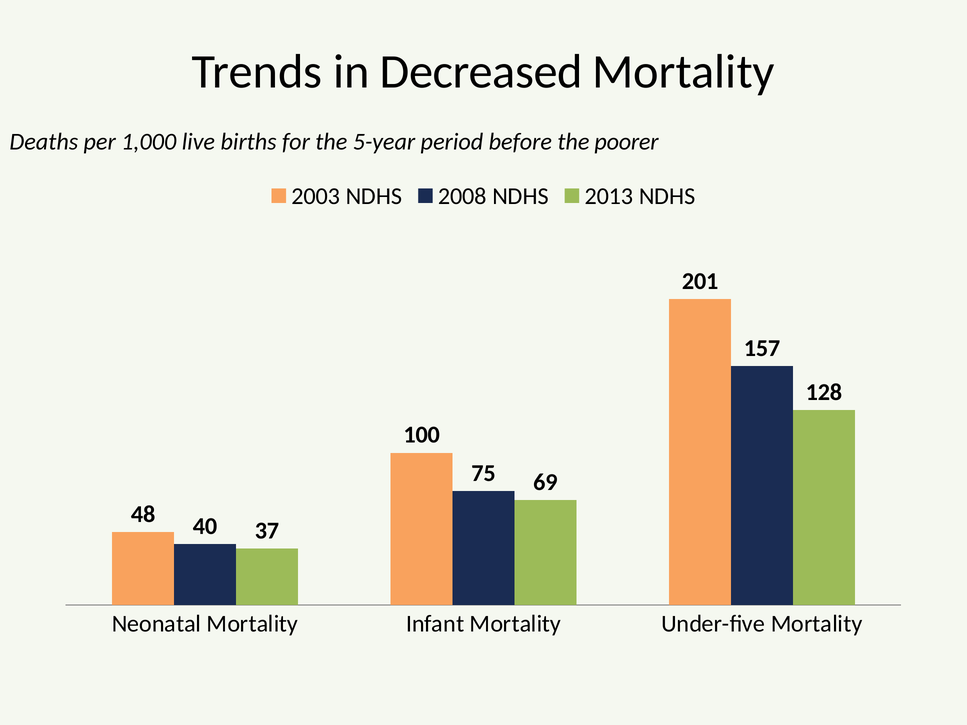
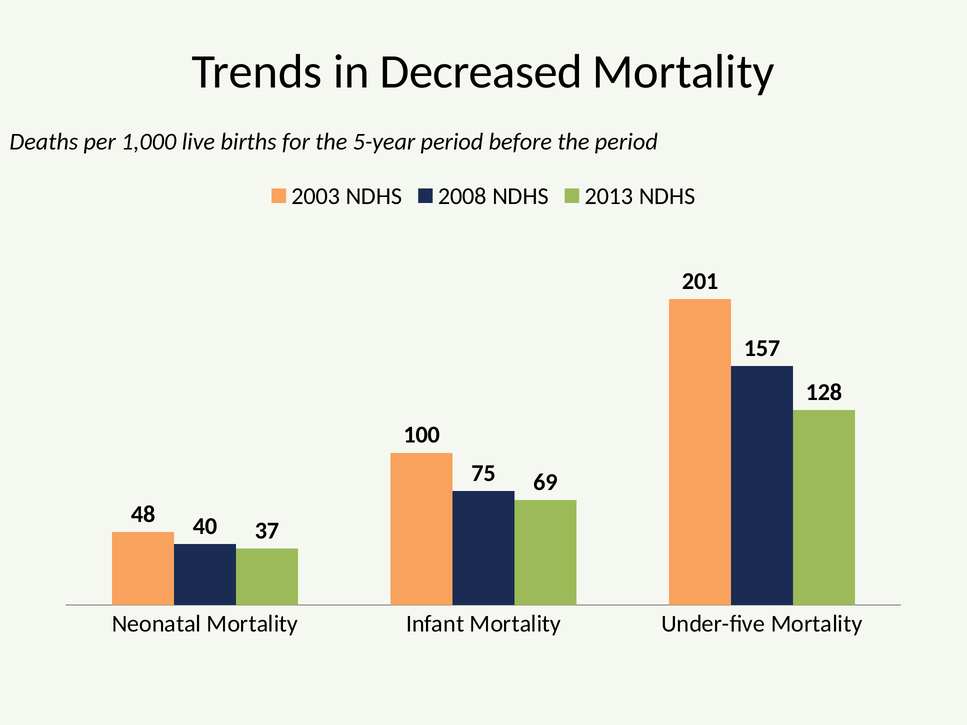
the poorer: poorer -> period
